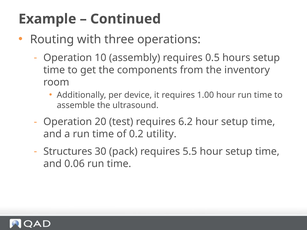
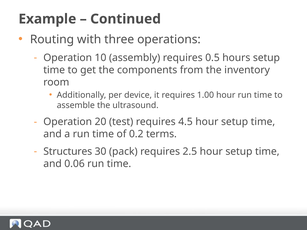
6.2: 6.2 -> 4.5
utility: utility -> terms
5.5: 5.5 -> 2.5
